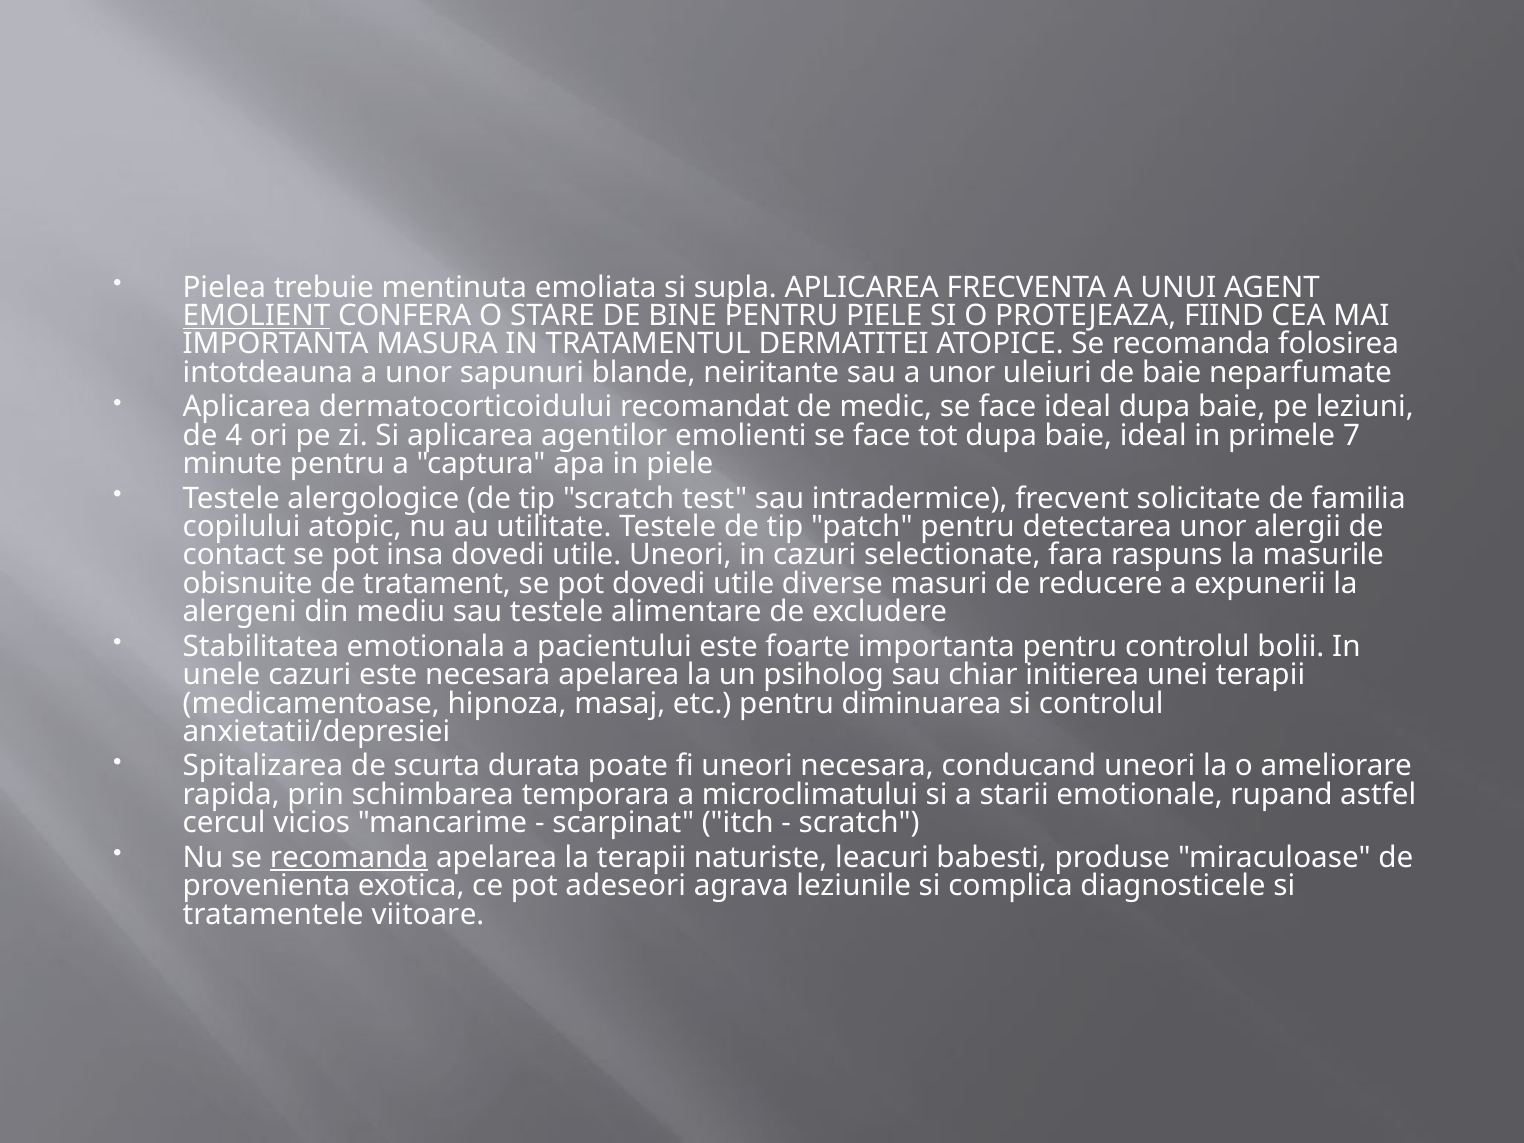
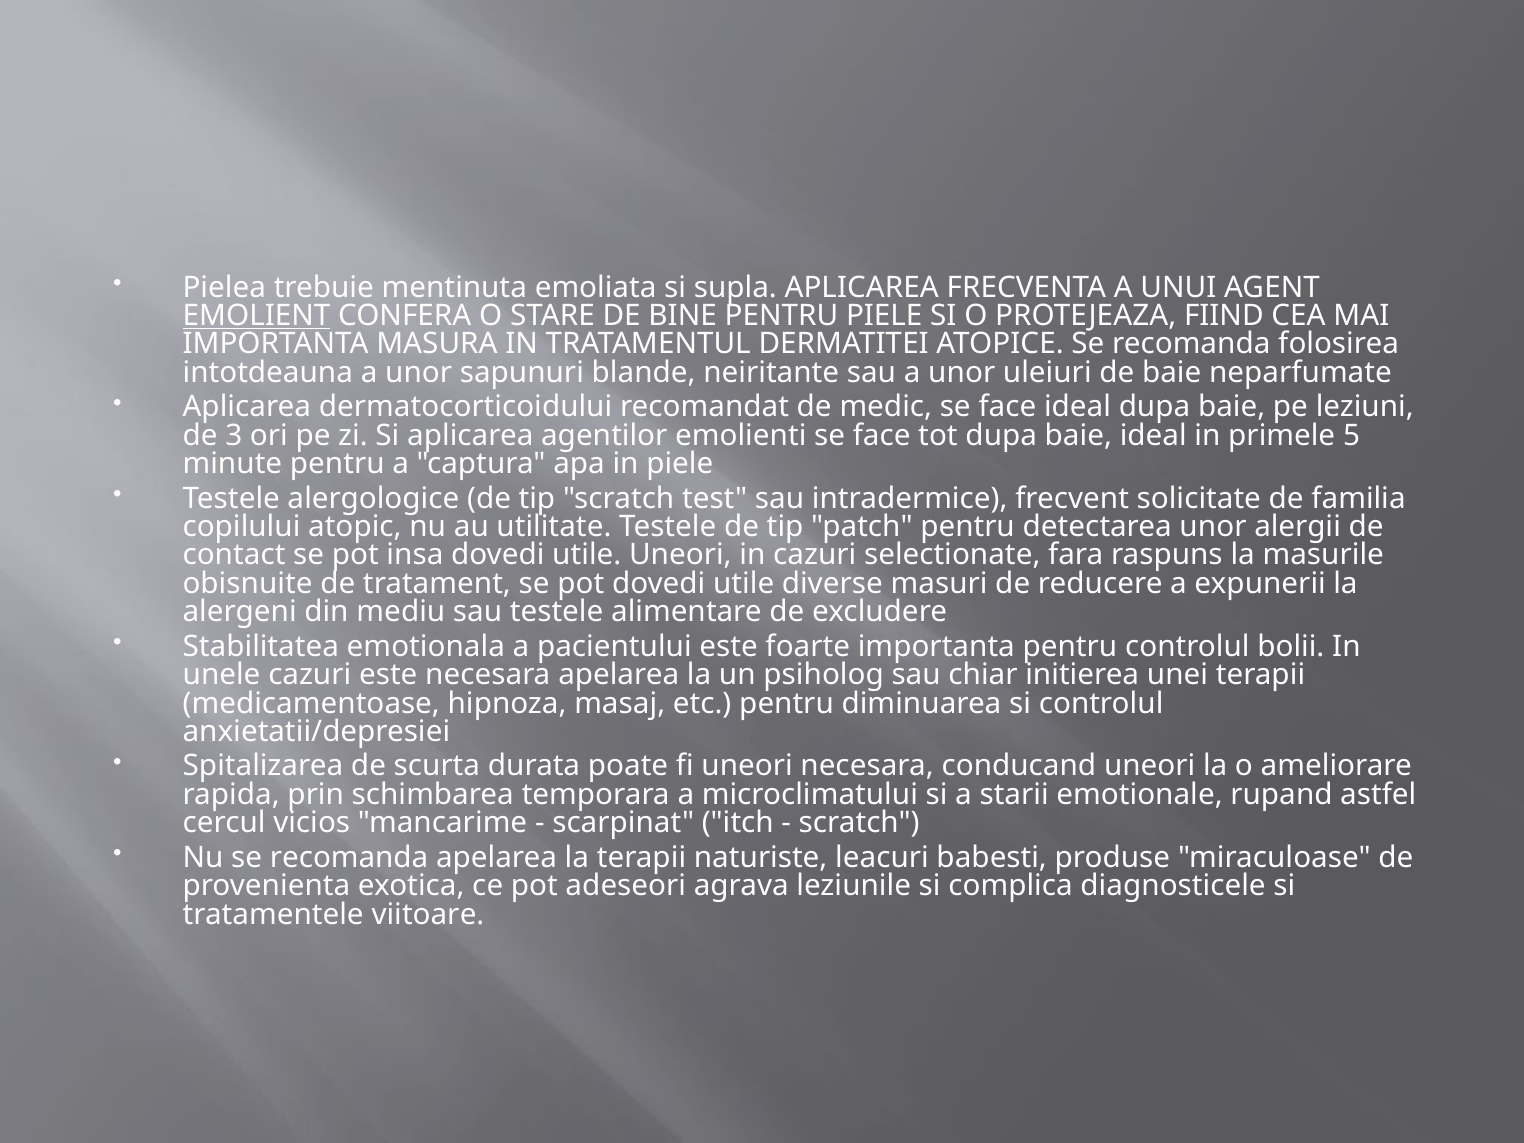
4: 4 -> 3
7: 7 -> 5
recomanda at (349, 857) underline: present -> none
